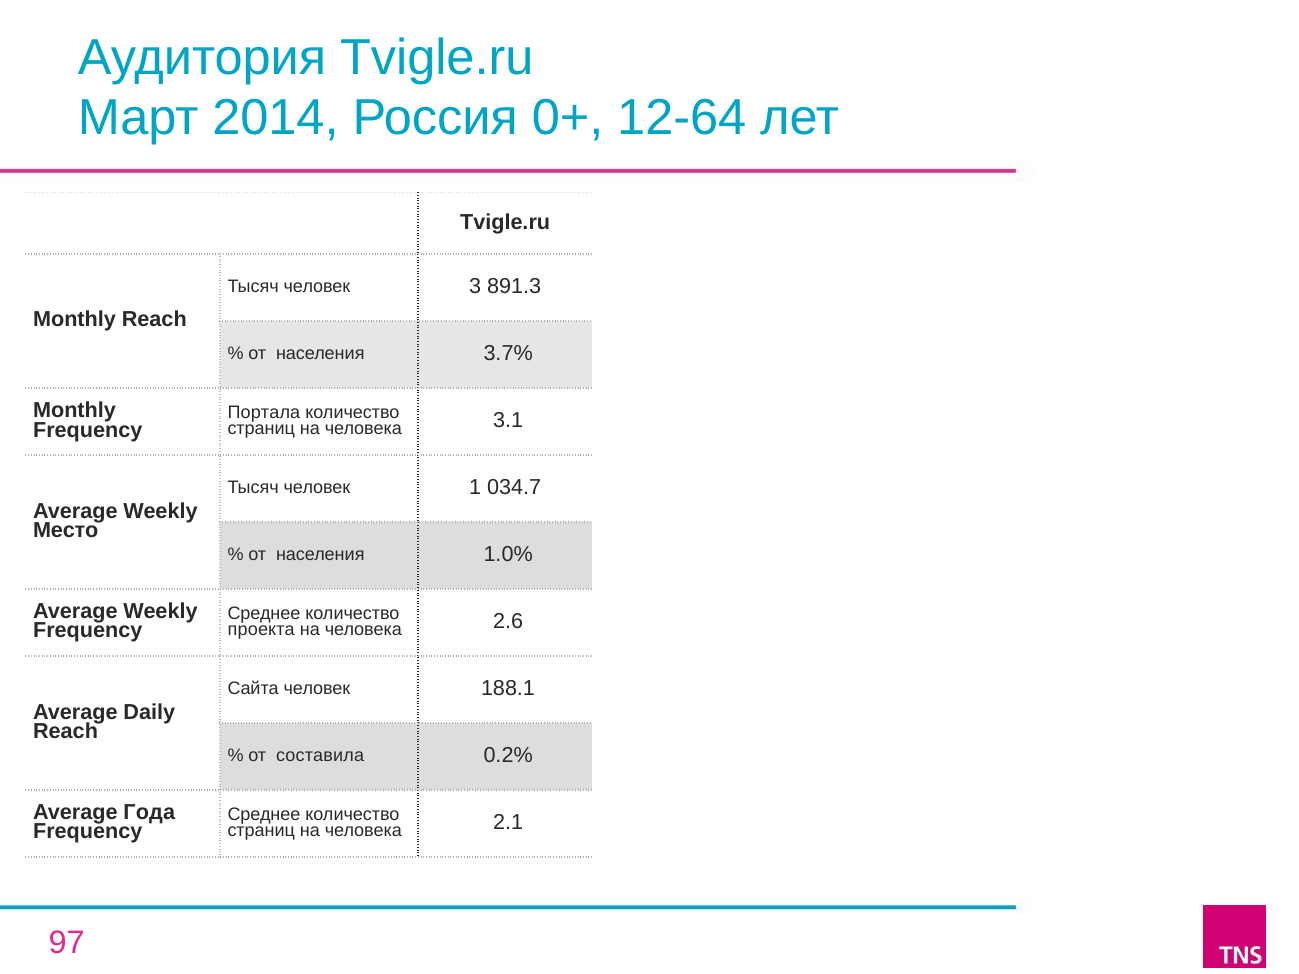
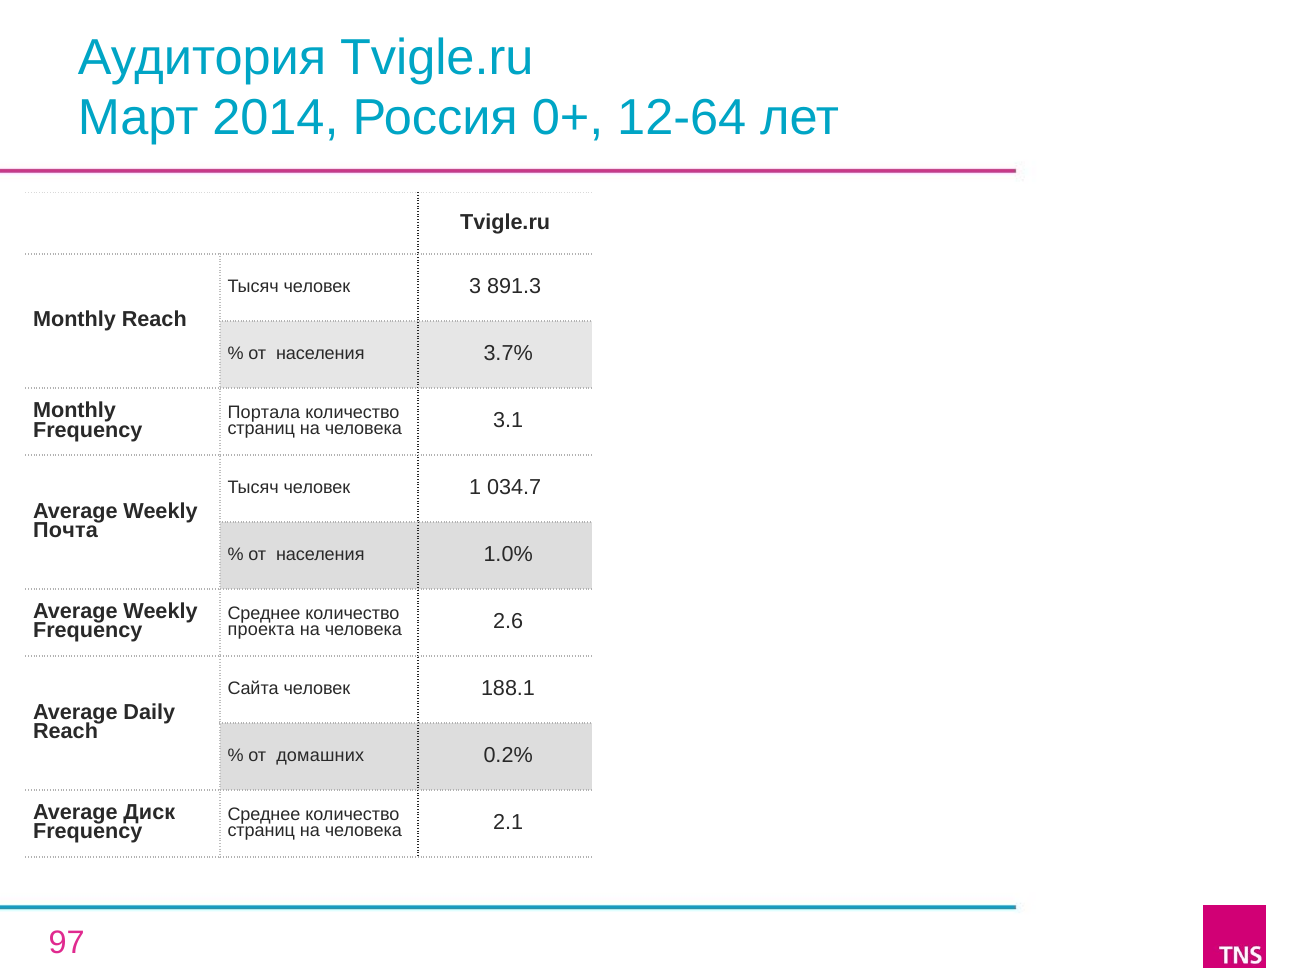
Место: Место -> Почта
составила: составила -> домашних
Года: Года -> Диск
